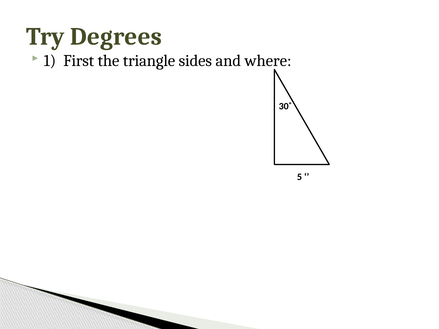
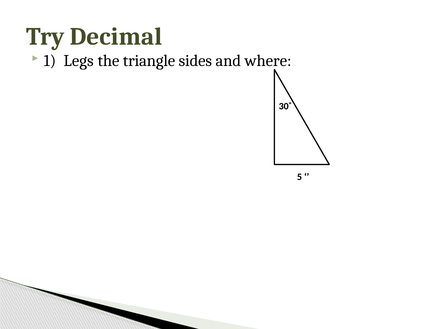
Degrees: Degrees -> Decimal
First: First -> Legs
